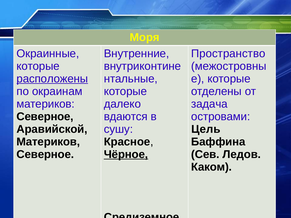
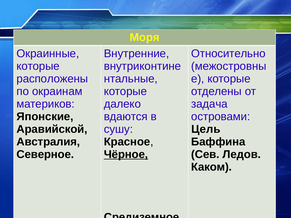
Пространство: Пространство -> Относительно
расположены underline: present -> none
Северное at (45, 117): Северное -> Японские
Материков at (48, 142): Материков -> Австралия
